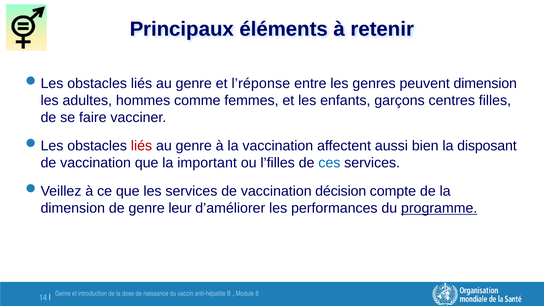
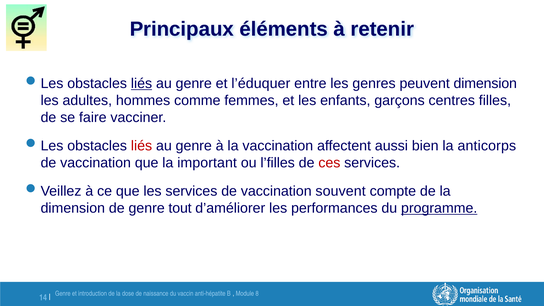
liés at (142, 84) underline: none -> present
l’réponse: l’réponse -> l’éduquer
disposant: disposant -> anticorps
ces colour: blue -> red
décision: décision -> souvent
leur: leur -> tout
